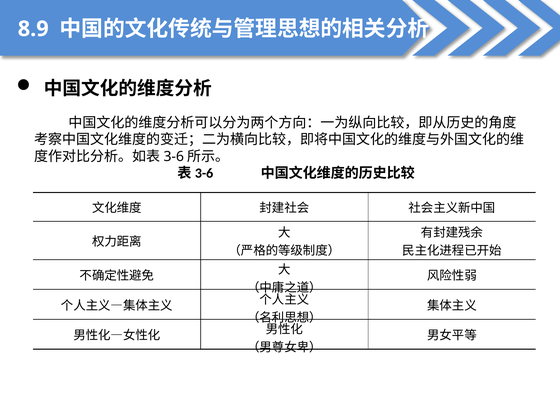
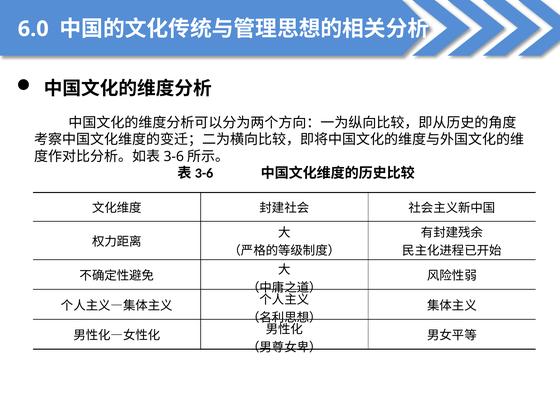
8.9: 8.9 -> 6.0
